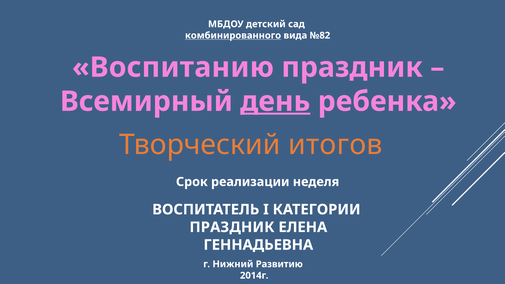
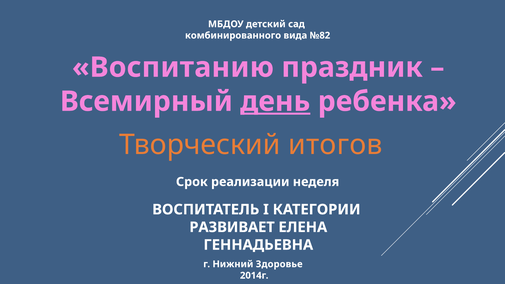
комбинированного underline: present -> none
ПРАЗДНИК at (232, 227): ПРАЗДНИК -> РАЗВИВАЕТ
Развитию: Развитию -> Здоровье
